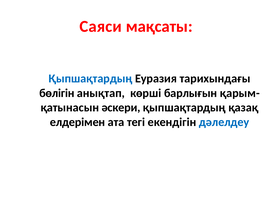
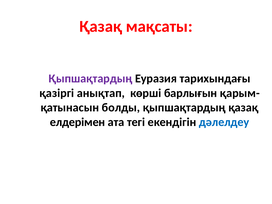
Саяси at (101, 26): Саяси -> Қазақ
Қыпшақтардың at (90, 79) colour: blue -> purple
бөлігін: бөлігін -> қазіргі
әскери: әскери -> болды
